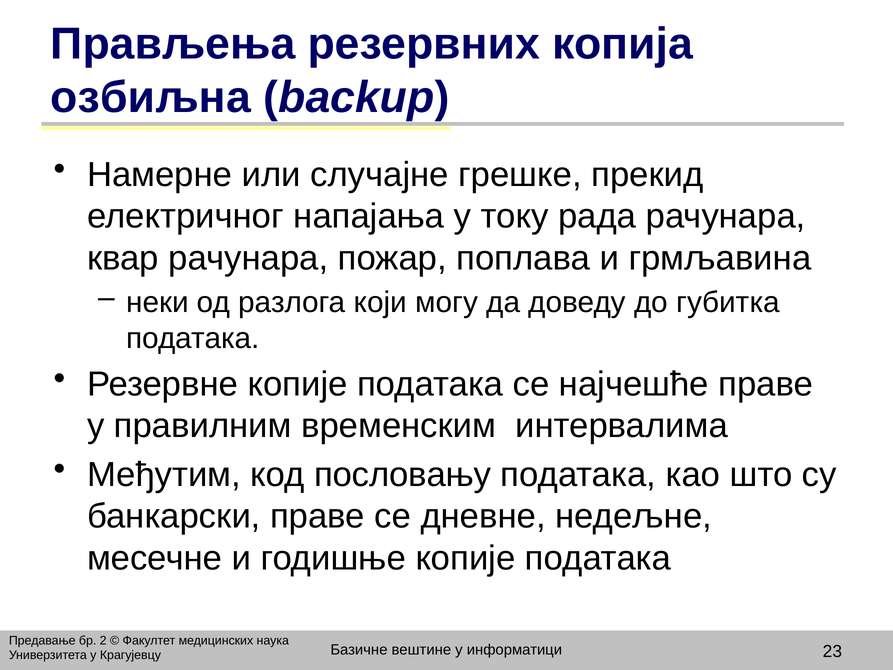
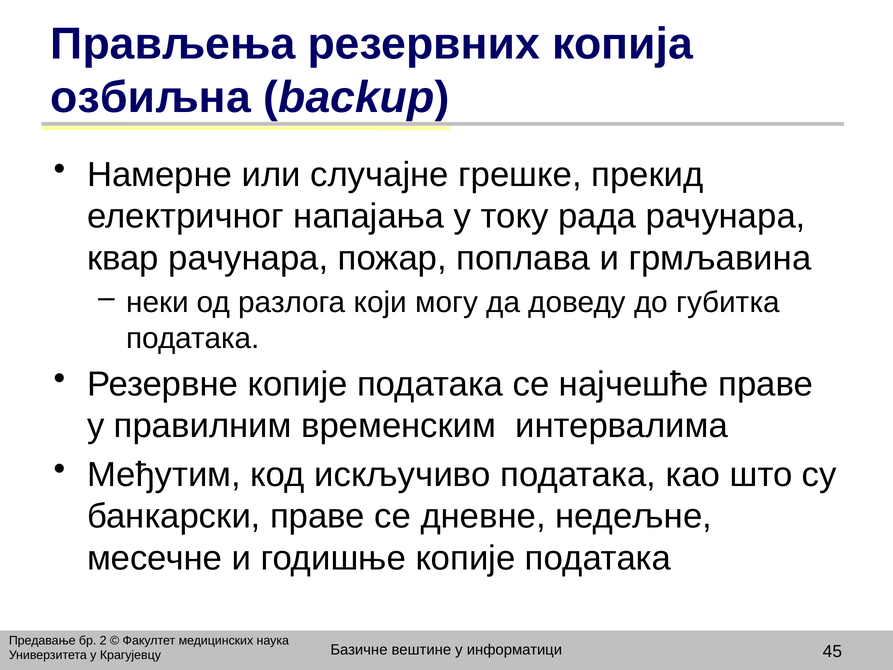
пословању: пословању -> искључиво
23: 23 -> 45
